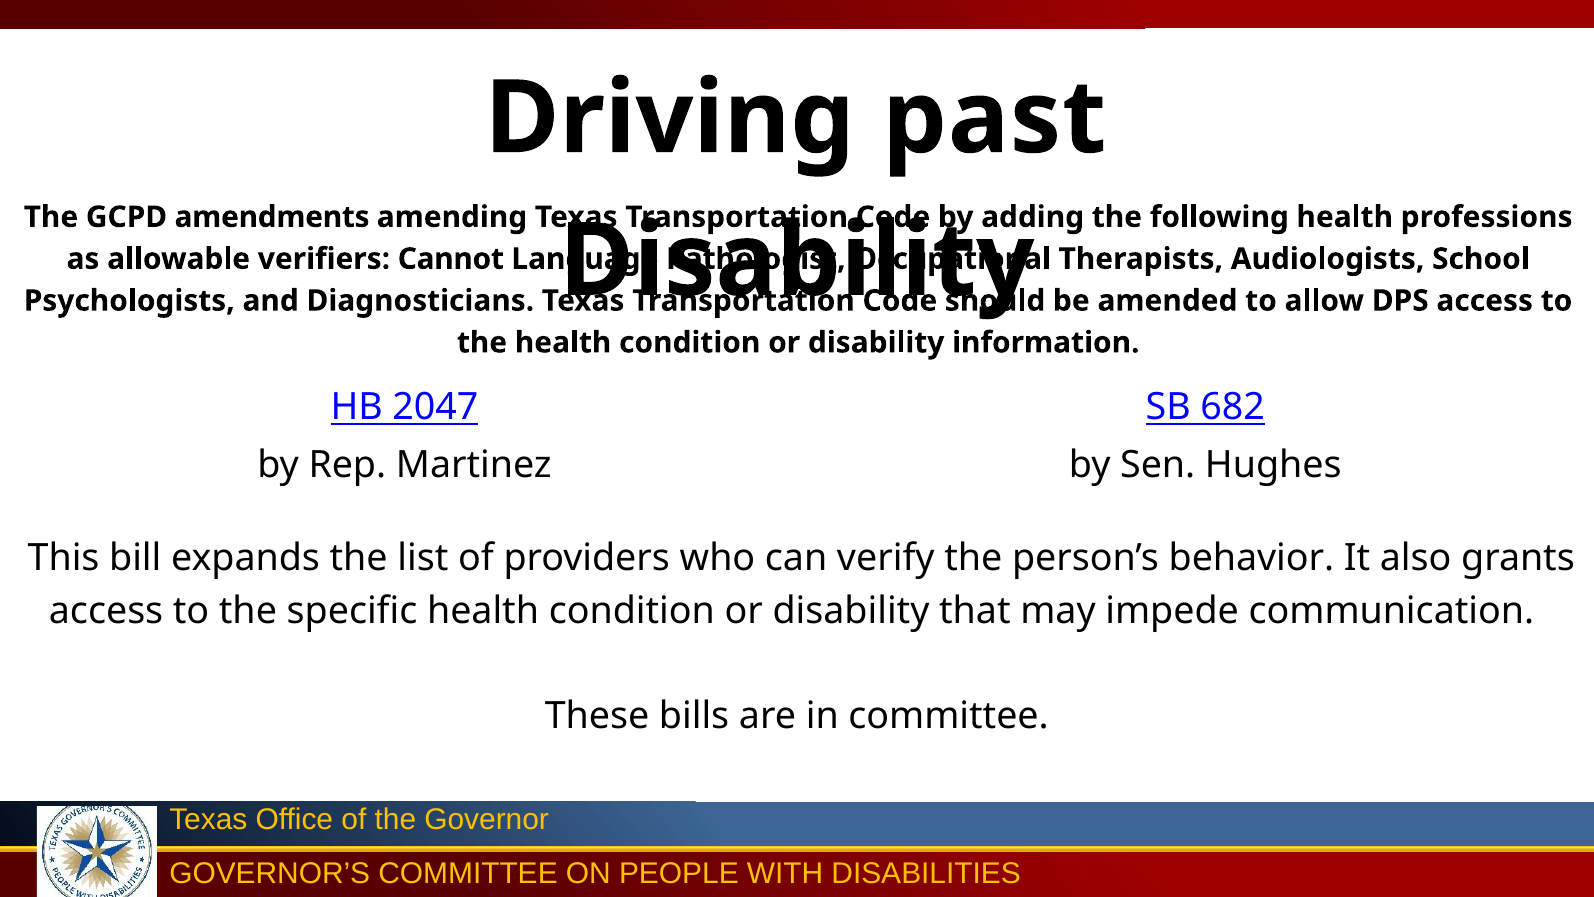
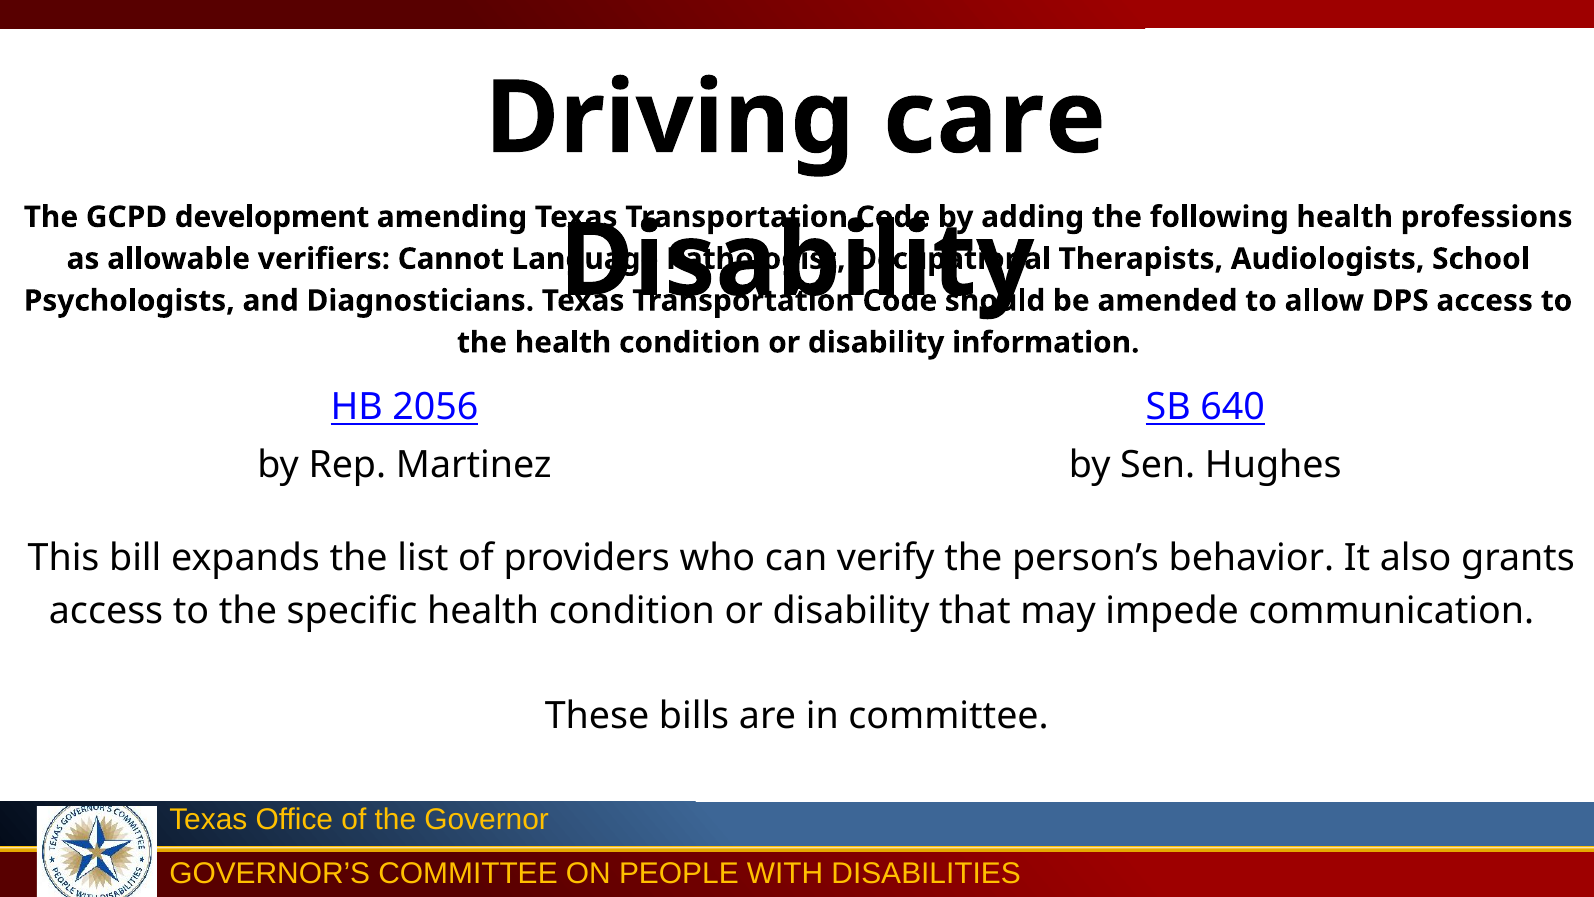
past: past -> care
amendments: amendments -> development
2047: 2047 -> 2056
682: 682 -> 640
